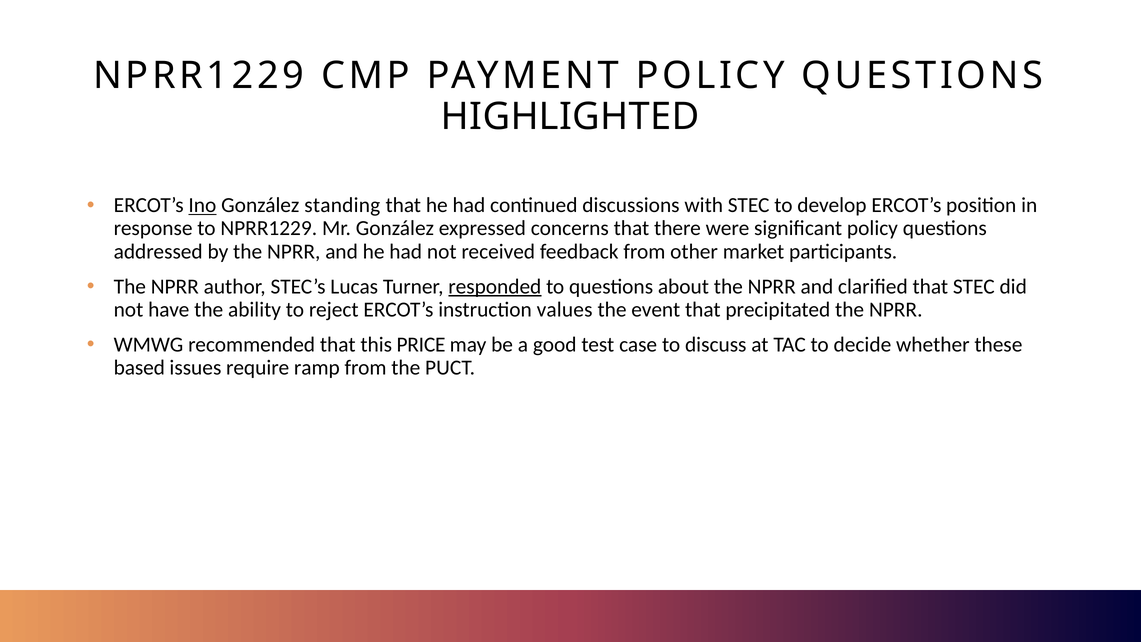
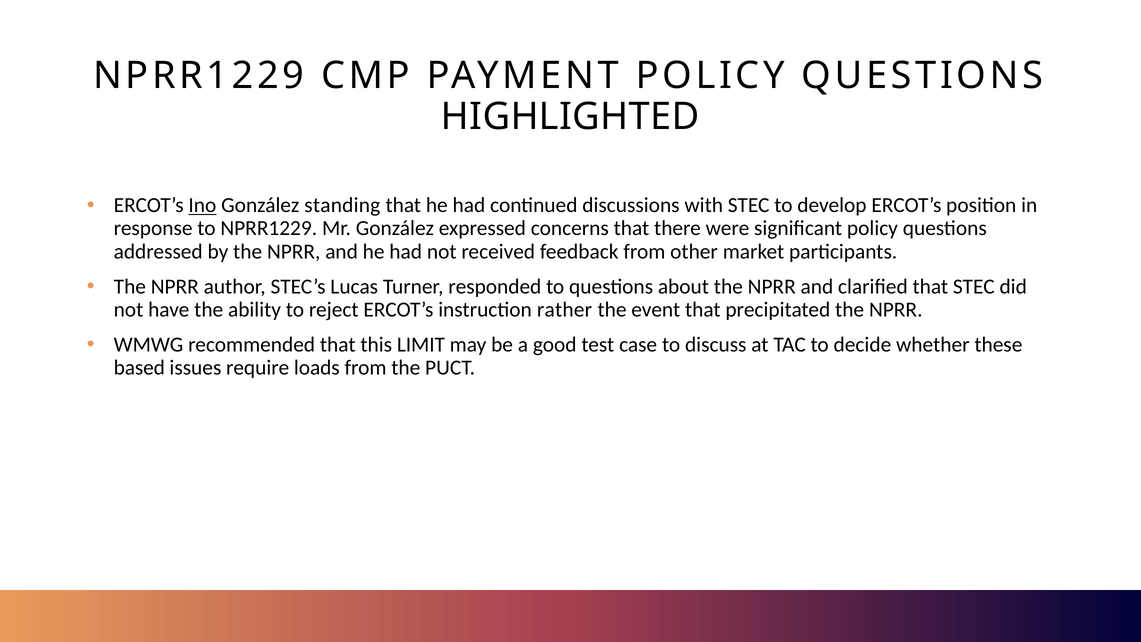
responded underline: present -> none
values: values -> rather
PRICE: PRICE -> LIMIT
ramp: ramp -> loads
